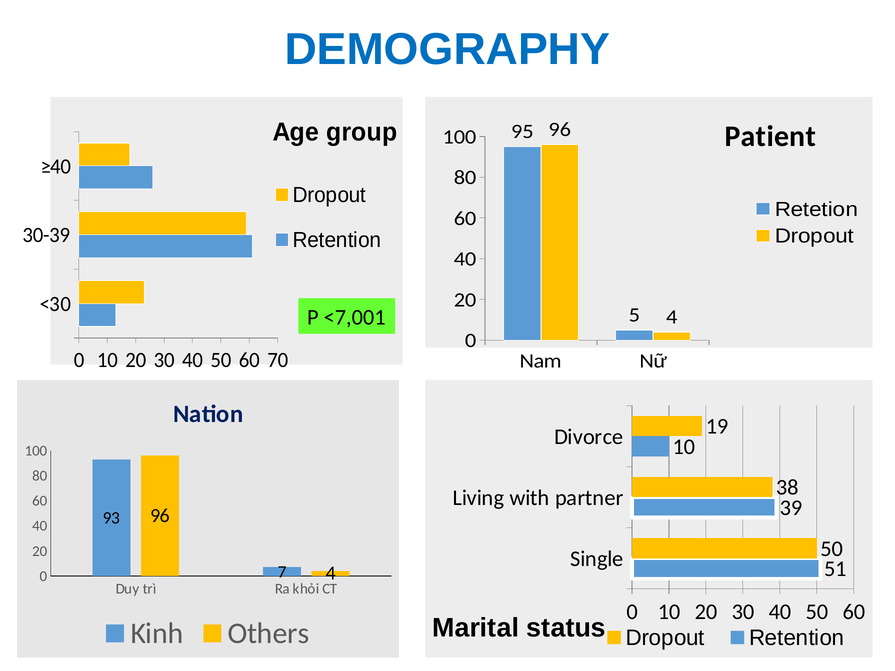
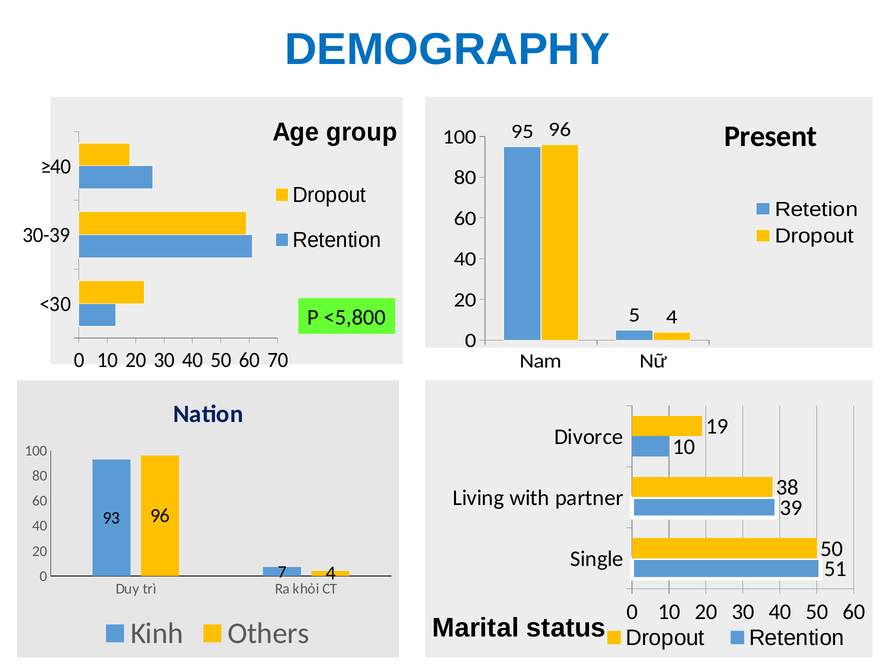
Patient: Patient -> Present
<7,001: <7,001 -> <5,800
